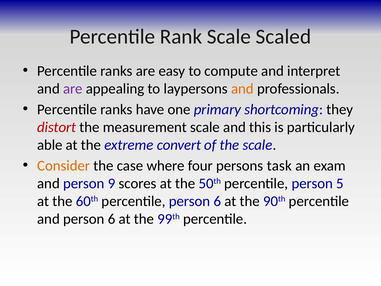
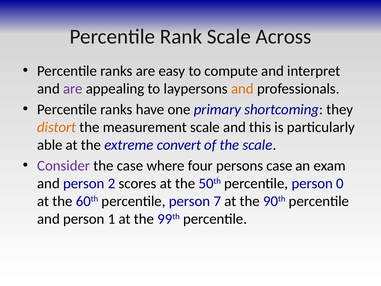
Scaled: Scaled -> Across
distort colour: red -> orange
Consider colour: orange -> purple
persons task: task -> case
9: 9 -> 2
5: 5 -> 0
percentile person 6: 6 -> 7
and person 6: 6 -> 1
